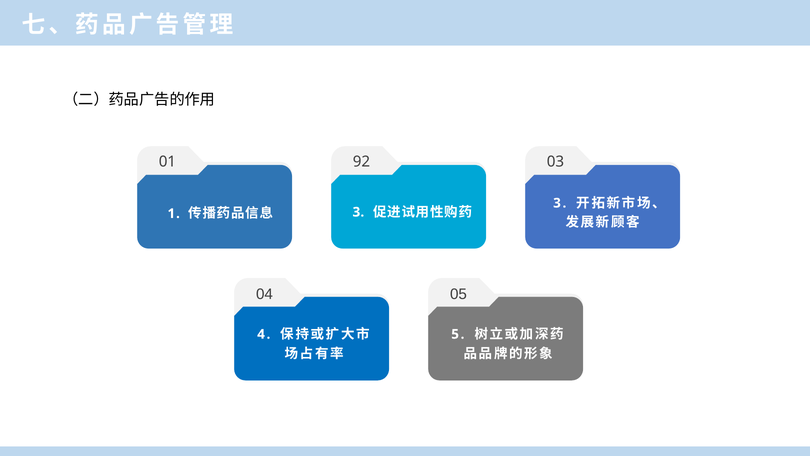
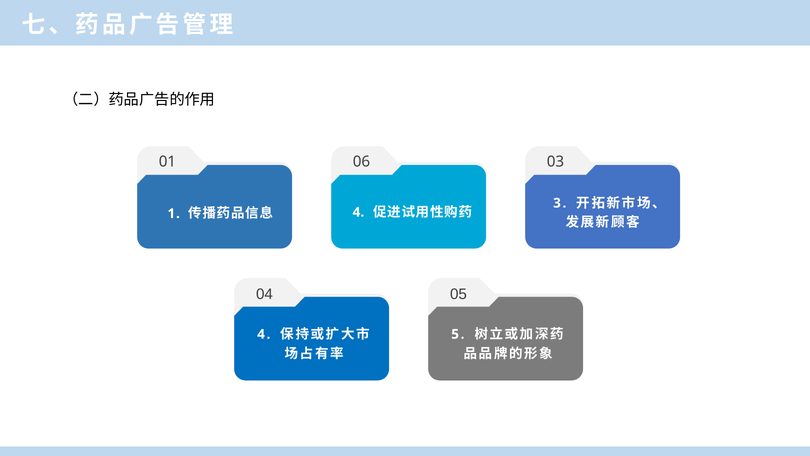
92: 92 -> 06
3 at (358, 212): 3 -> 4
